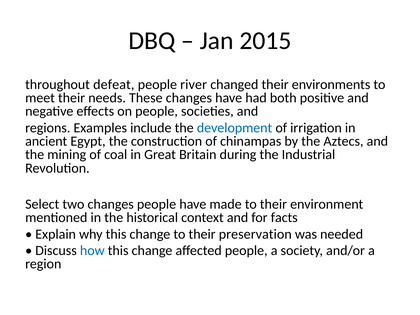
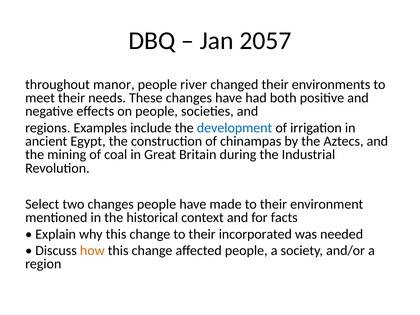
2015: 2015 -> 2057
defeat: defeat -> manor
preservation: preservation -> incorporated
how colour: blue -> orange
